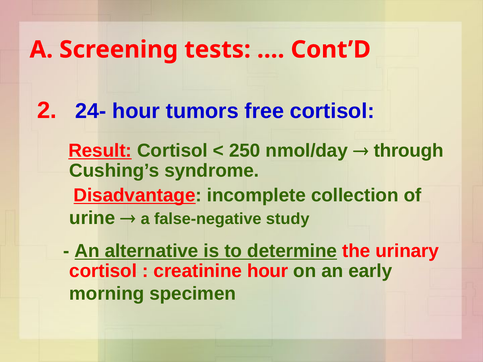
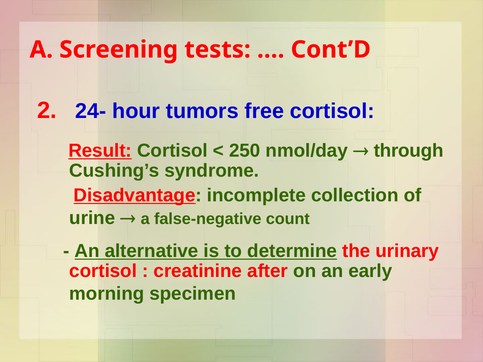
study: study -> count
creatinine hour: hour -> after
